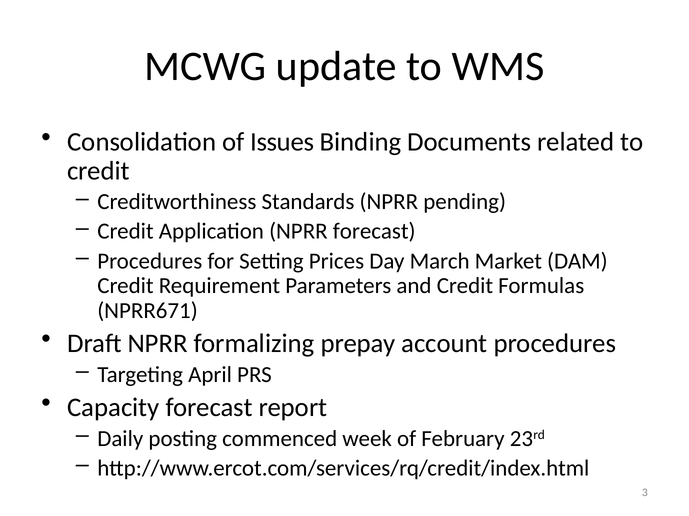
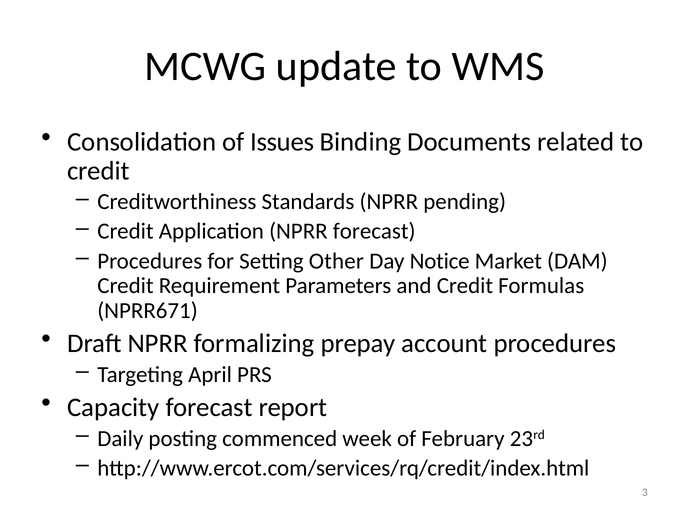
Prices: Prices -> Other
March: March -> Notice
